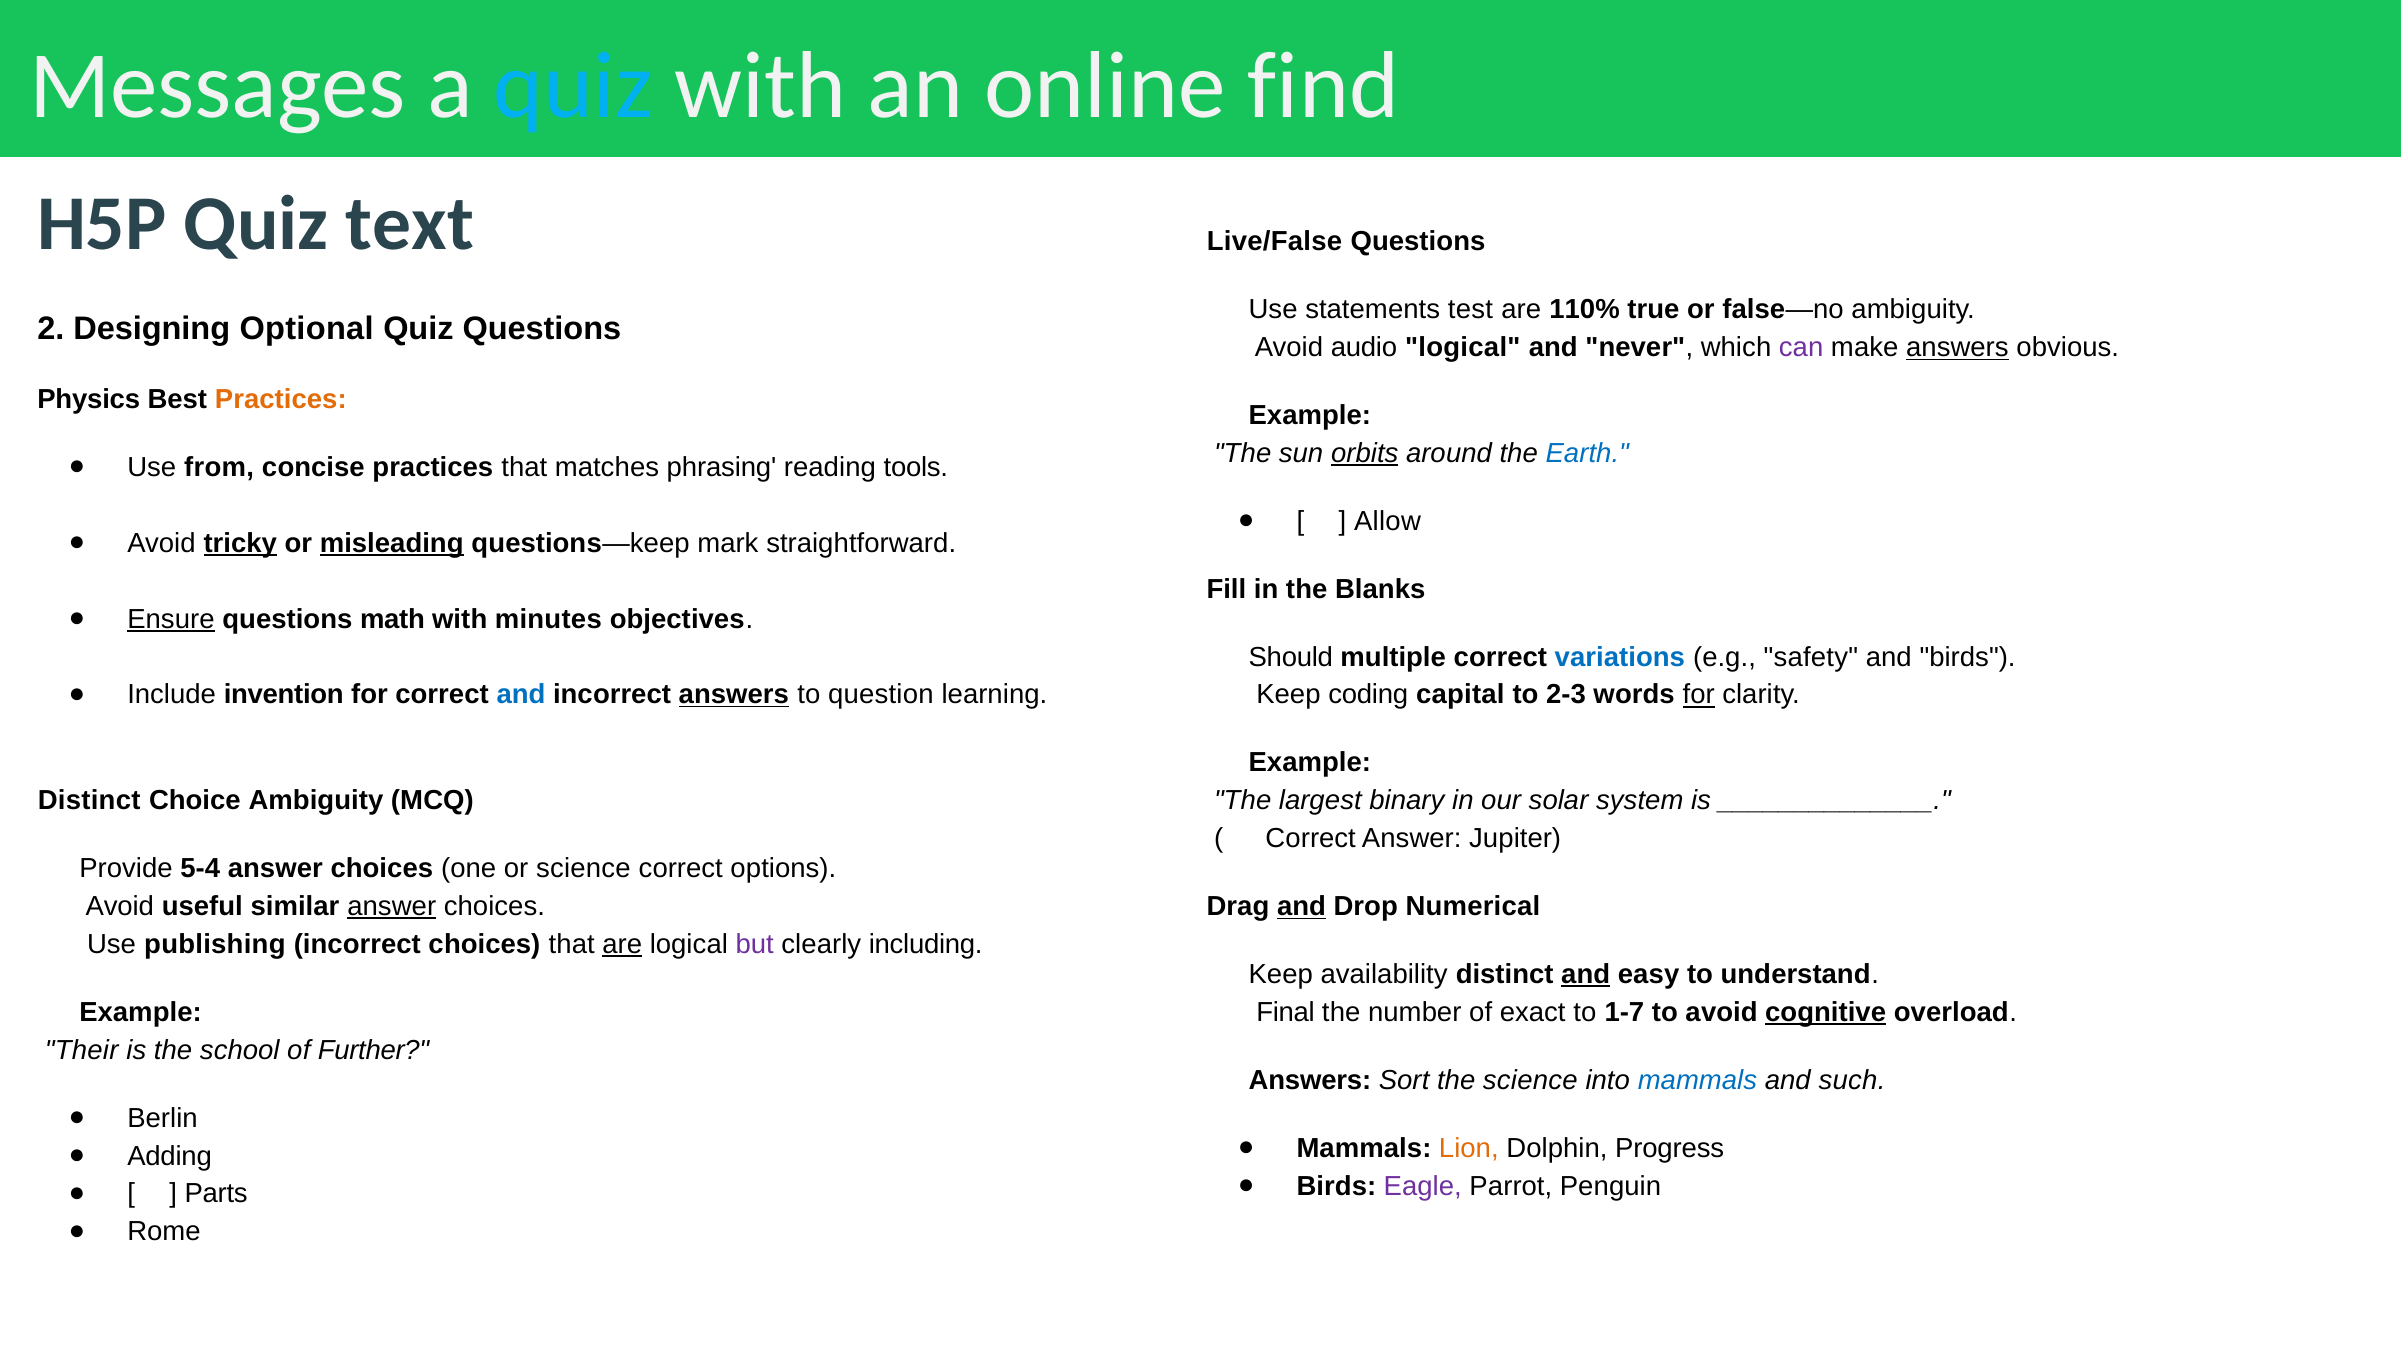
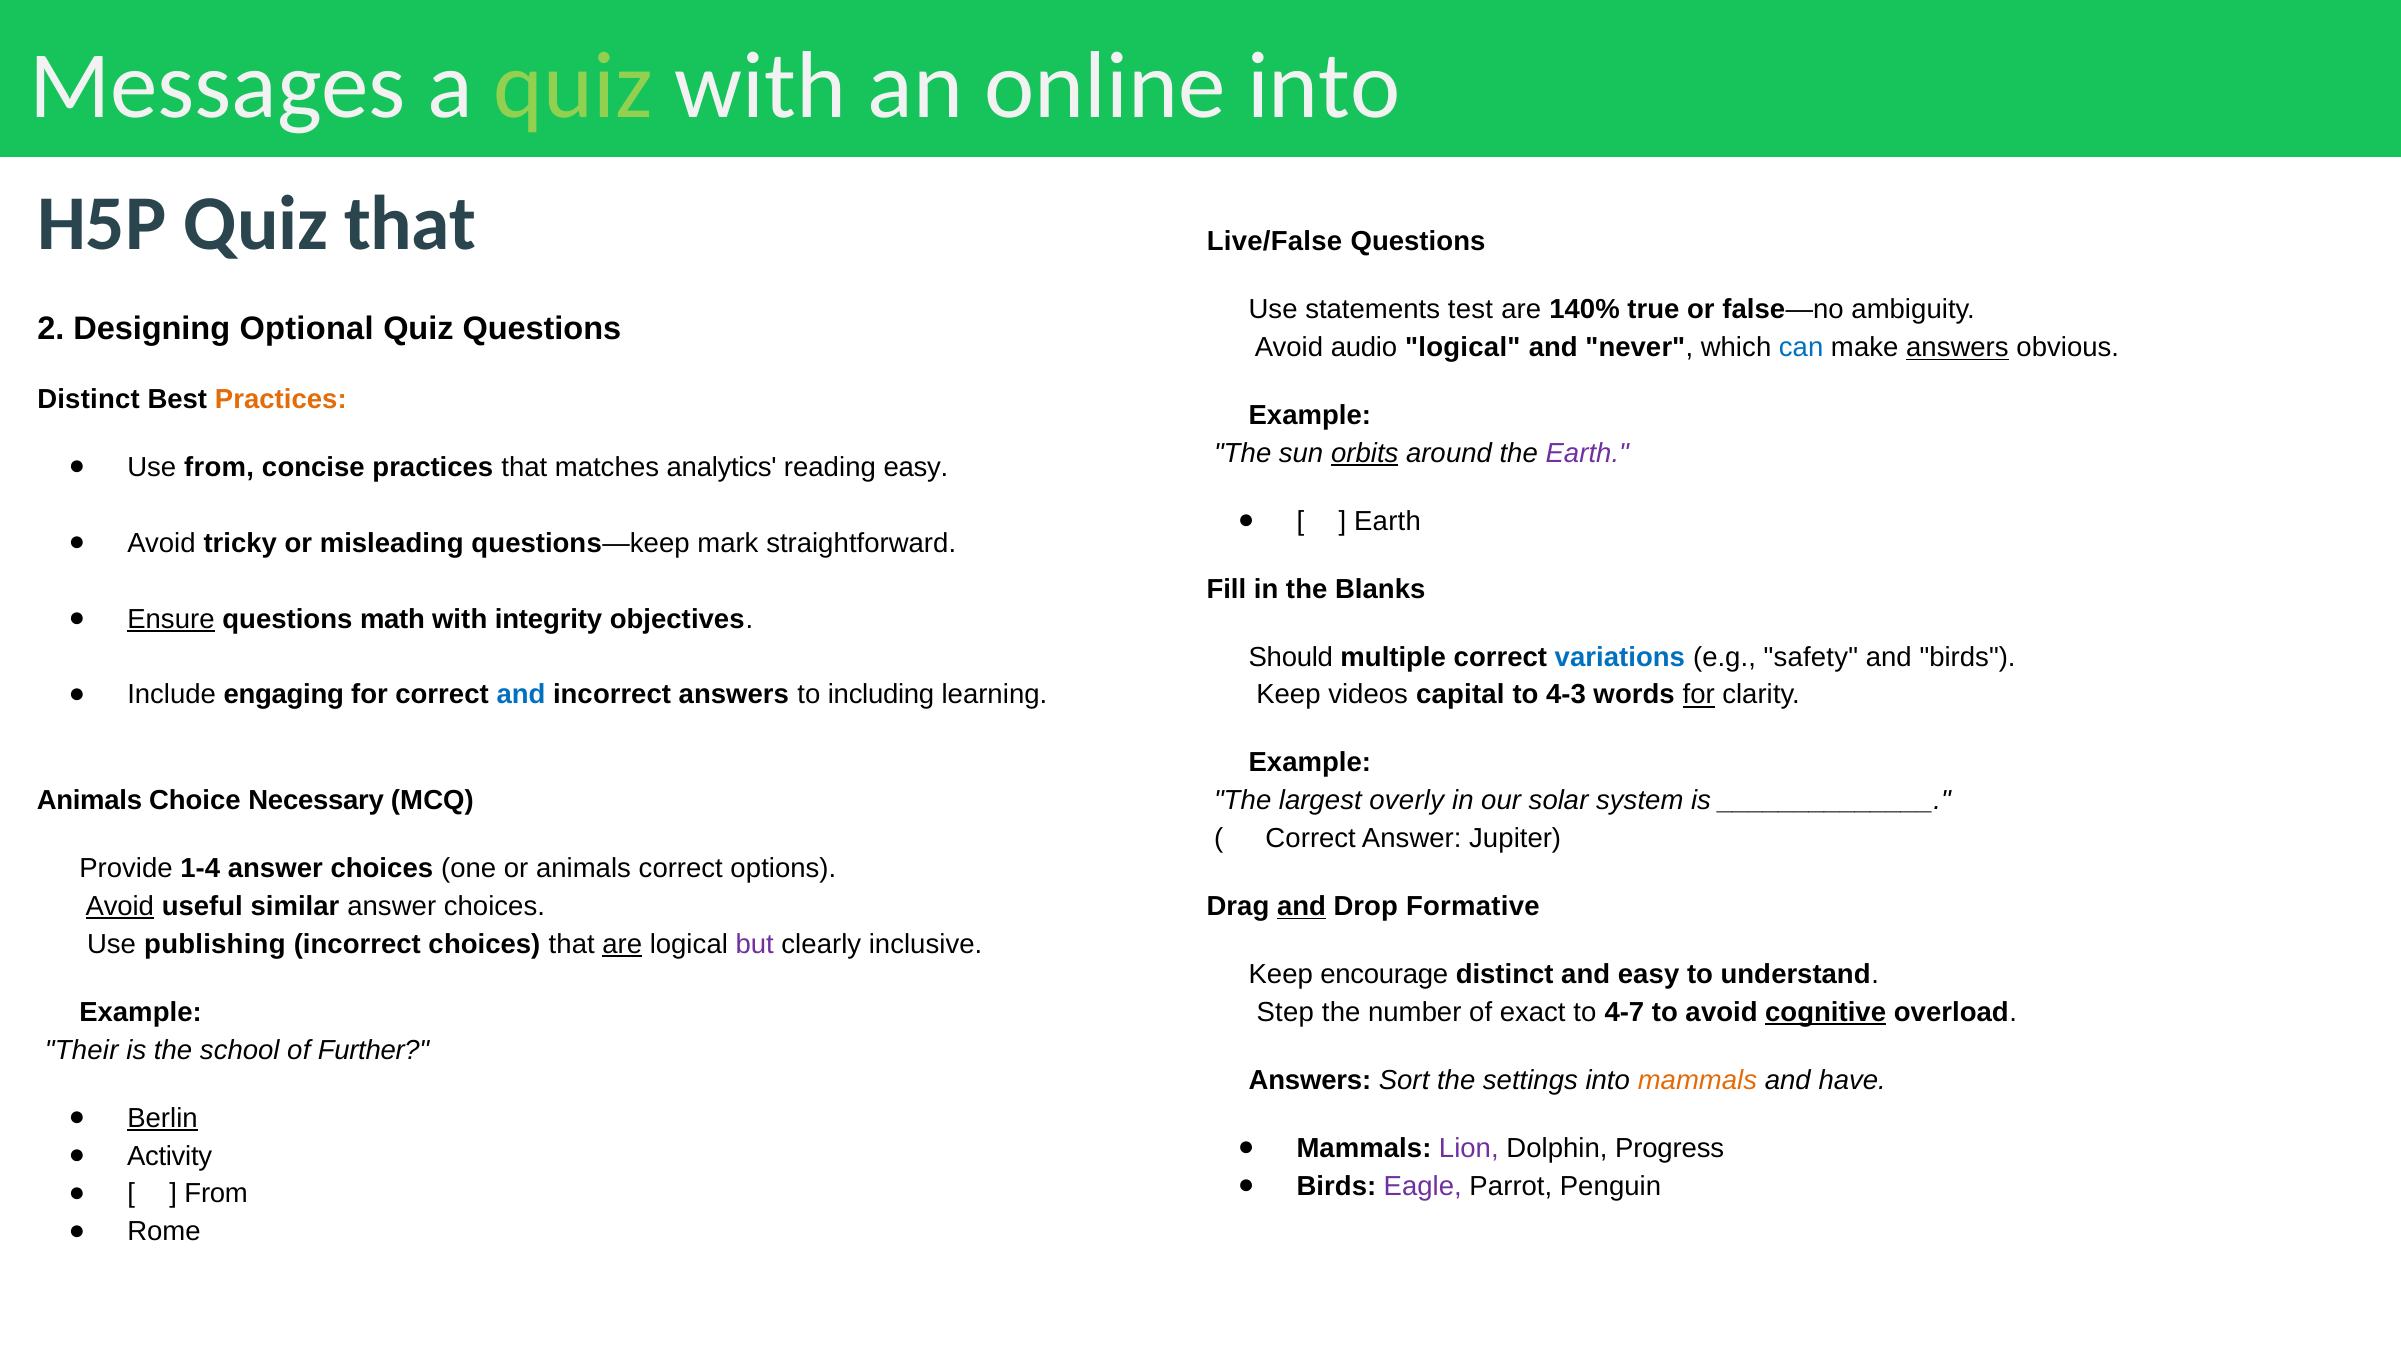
quiz at (574, 86) colour: light blue -> light green
online find: find -> into
Quiz text: text -> that
110%: 110% -> 140%
can colour: purple -> blue
Physics at (89, 400): Physics -> Distinct
Earth at (1587, 454) colour: blue -> purple
phrasing: phrasing -> analytics
reading tools: tools -> easy
Allow at (1387, 521): Allow -> Earth
tricky underline: present -> none
misleading underline: present -> none
minutes: minutes -> integrity
invention: invention -> engaging
answers at (734, 695) underline: present -> none
question: question -> including
coding: coding -> videos
2-3: 2-3 -> 4-3
Distinct at (89, 801): Distinct -> Animals
Choice Ambiguity: Ambiguity -> Necessary
binary: binary -> overly
5-4: 5-4 -> 1-4
or science: science -> animals
Avoid at (120, 907) underline: none -> present
Numerical: Numerical -> Formative
answer at (392, 907) underline: present -> none
including: including -> inclusive
availability: availability -> encourage
and at (1586, 975) underline: present -> none
Final: Final -> Step
1-7: 1-7 -> 4-7
the science: science -> settings
mammals at (1697, 1081) colour: blue -> orange
such: such -> have
Berlin underline: none -> present
Lion colour: orange -> purple
Adding: Adding -> Activity
Parts at (216, 1194): Parts -> From
